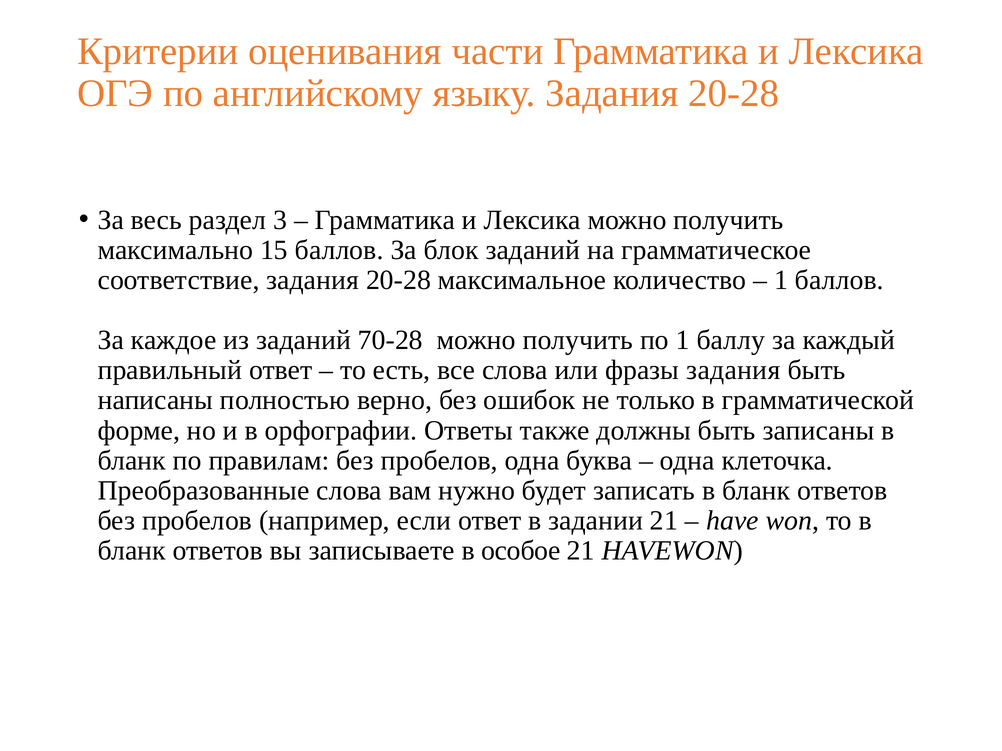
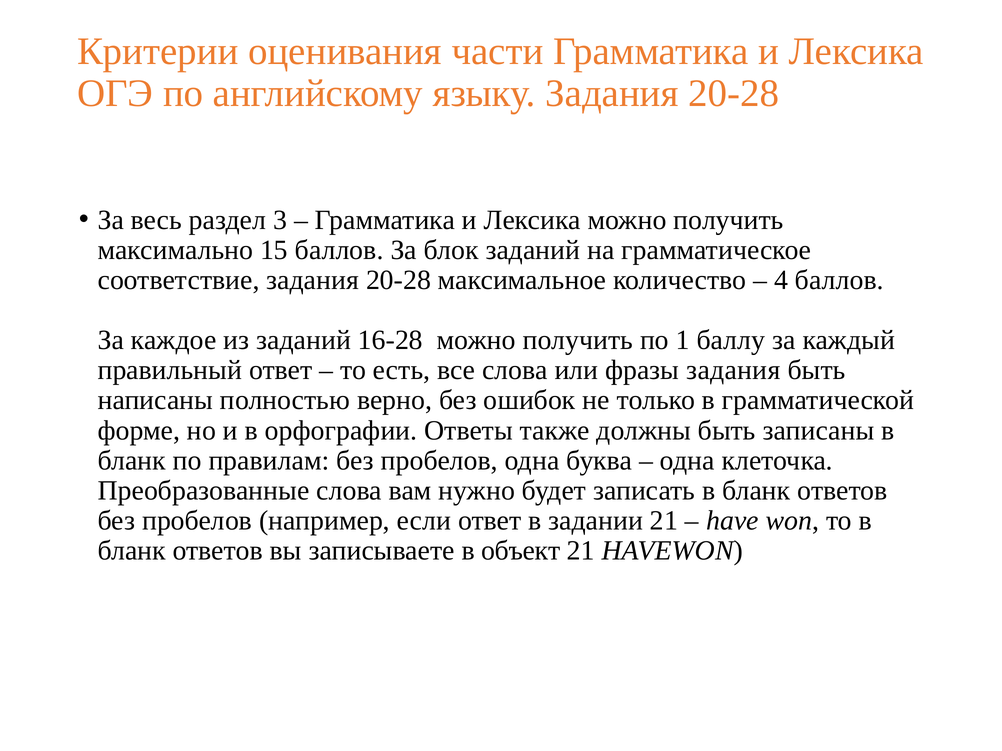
1 at (781, 280): 1 -> 4
70-28: 70-28 -> 16-28
особое: особое -> объект
